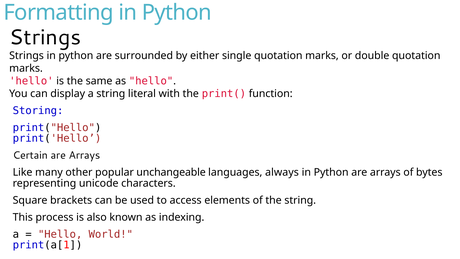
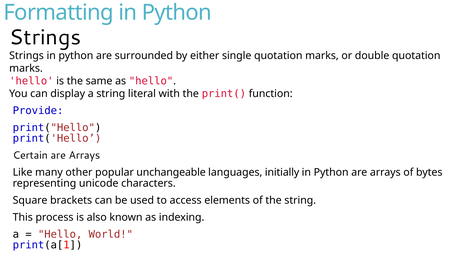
Storing: Storing -> Provide
always: always -> initially
